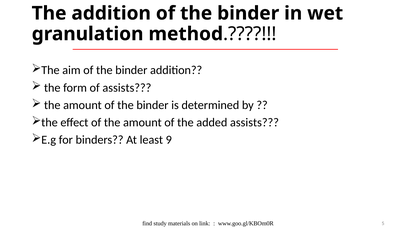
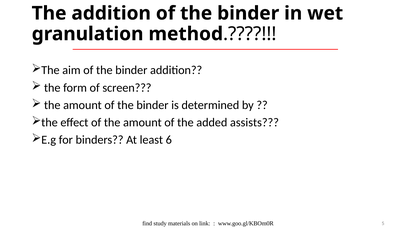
of assists: assists -> screen
9: 9 -> 6
